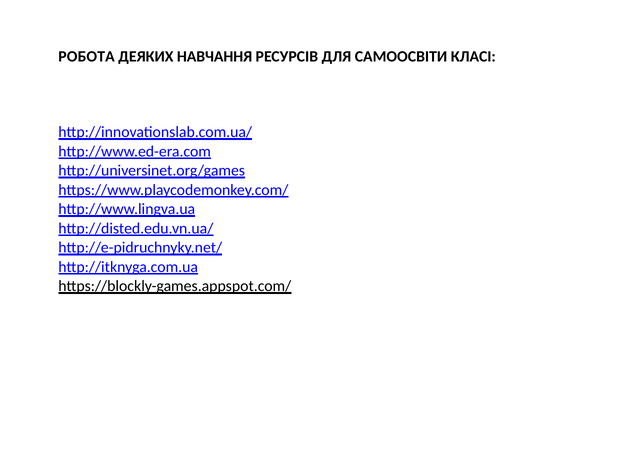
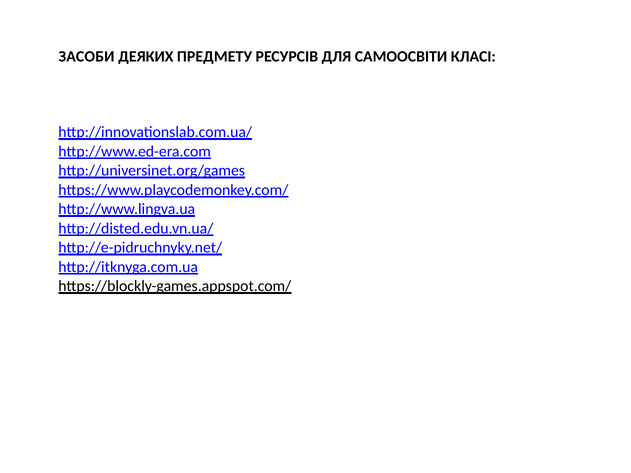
РОБОТА: РОБОТА -> ЗАСОБИ
НАВЧАННЯ: НАВЧАННЯ -> ПРЕДМЕТУ
